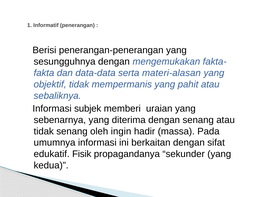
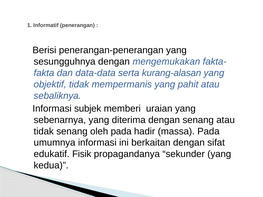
materi-alasan: materi-alasan -> kurang-alasan
oleh ingin: ingin -> pada
